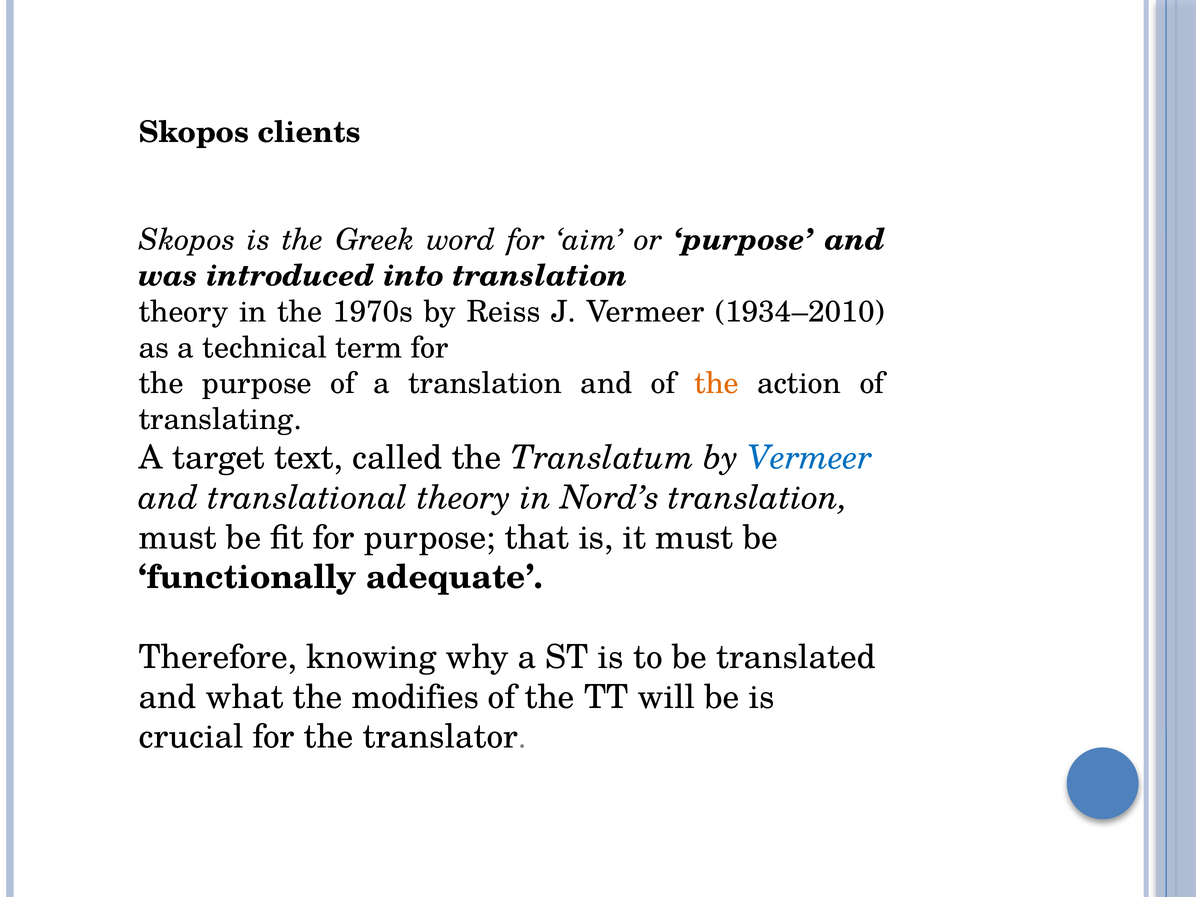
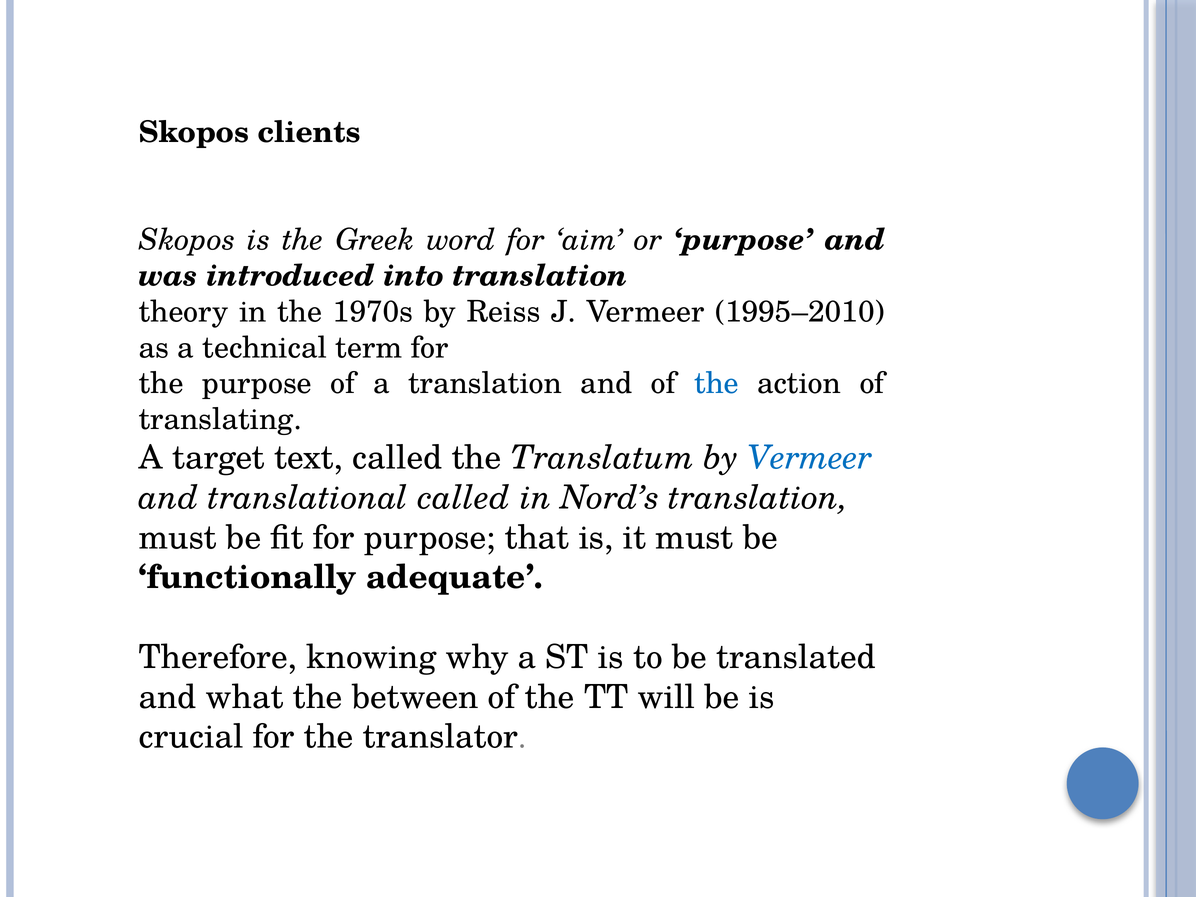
1934–2010: 1934–2010 -> 1995–2010
the at (716, 384) colour: orange -> blue
translational theory: theory -> called
modifies: modifies -> between
